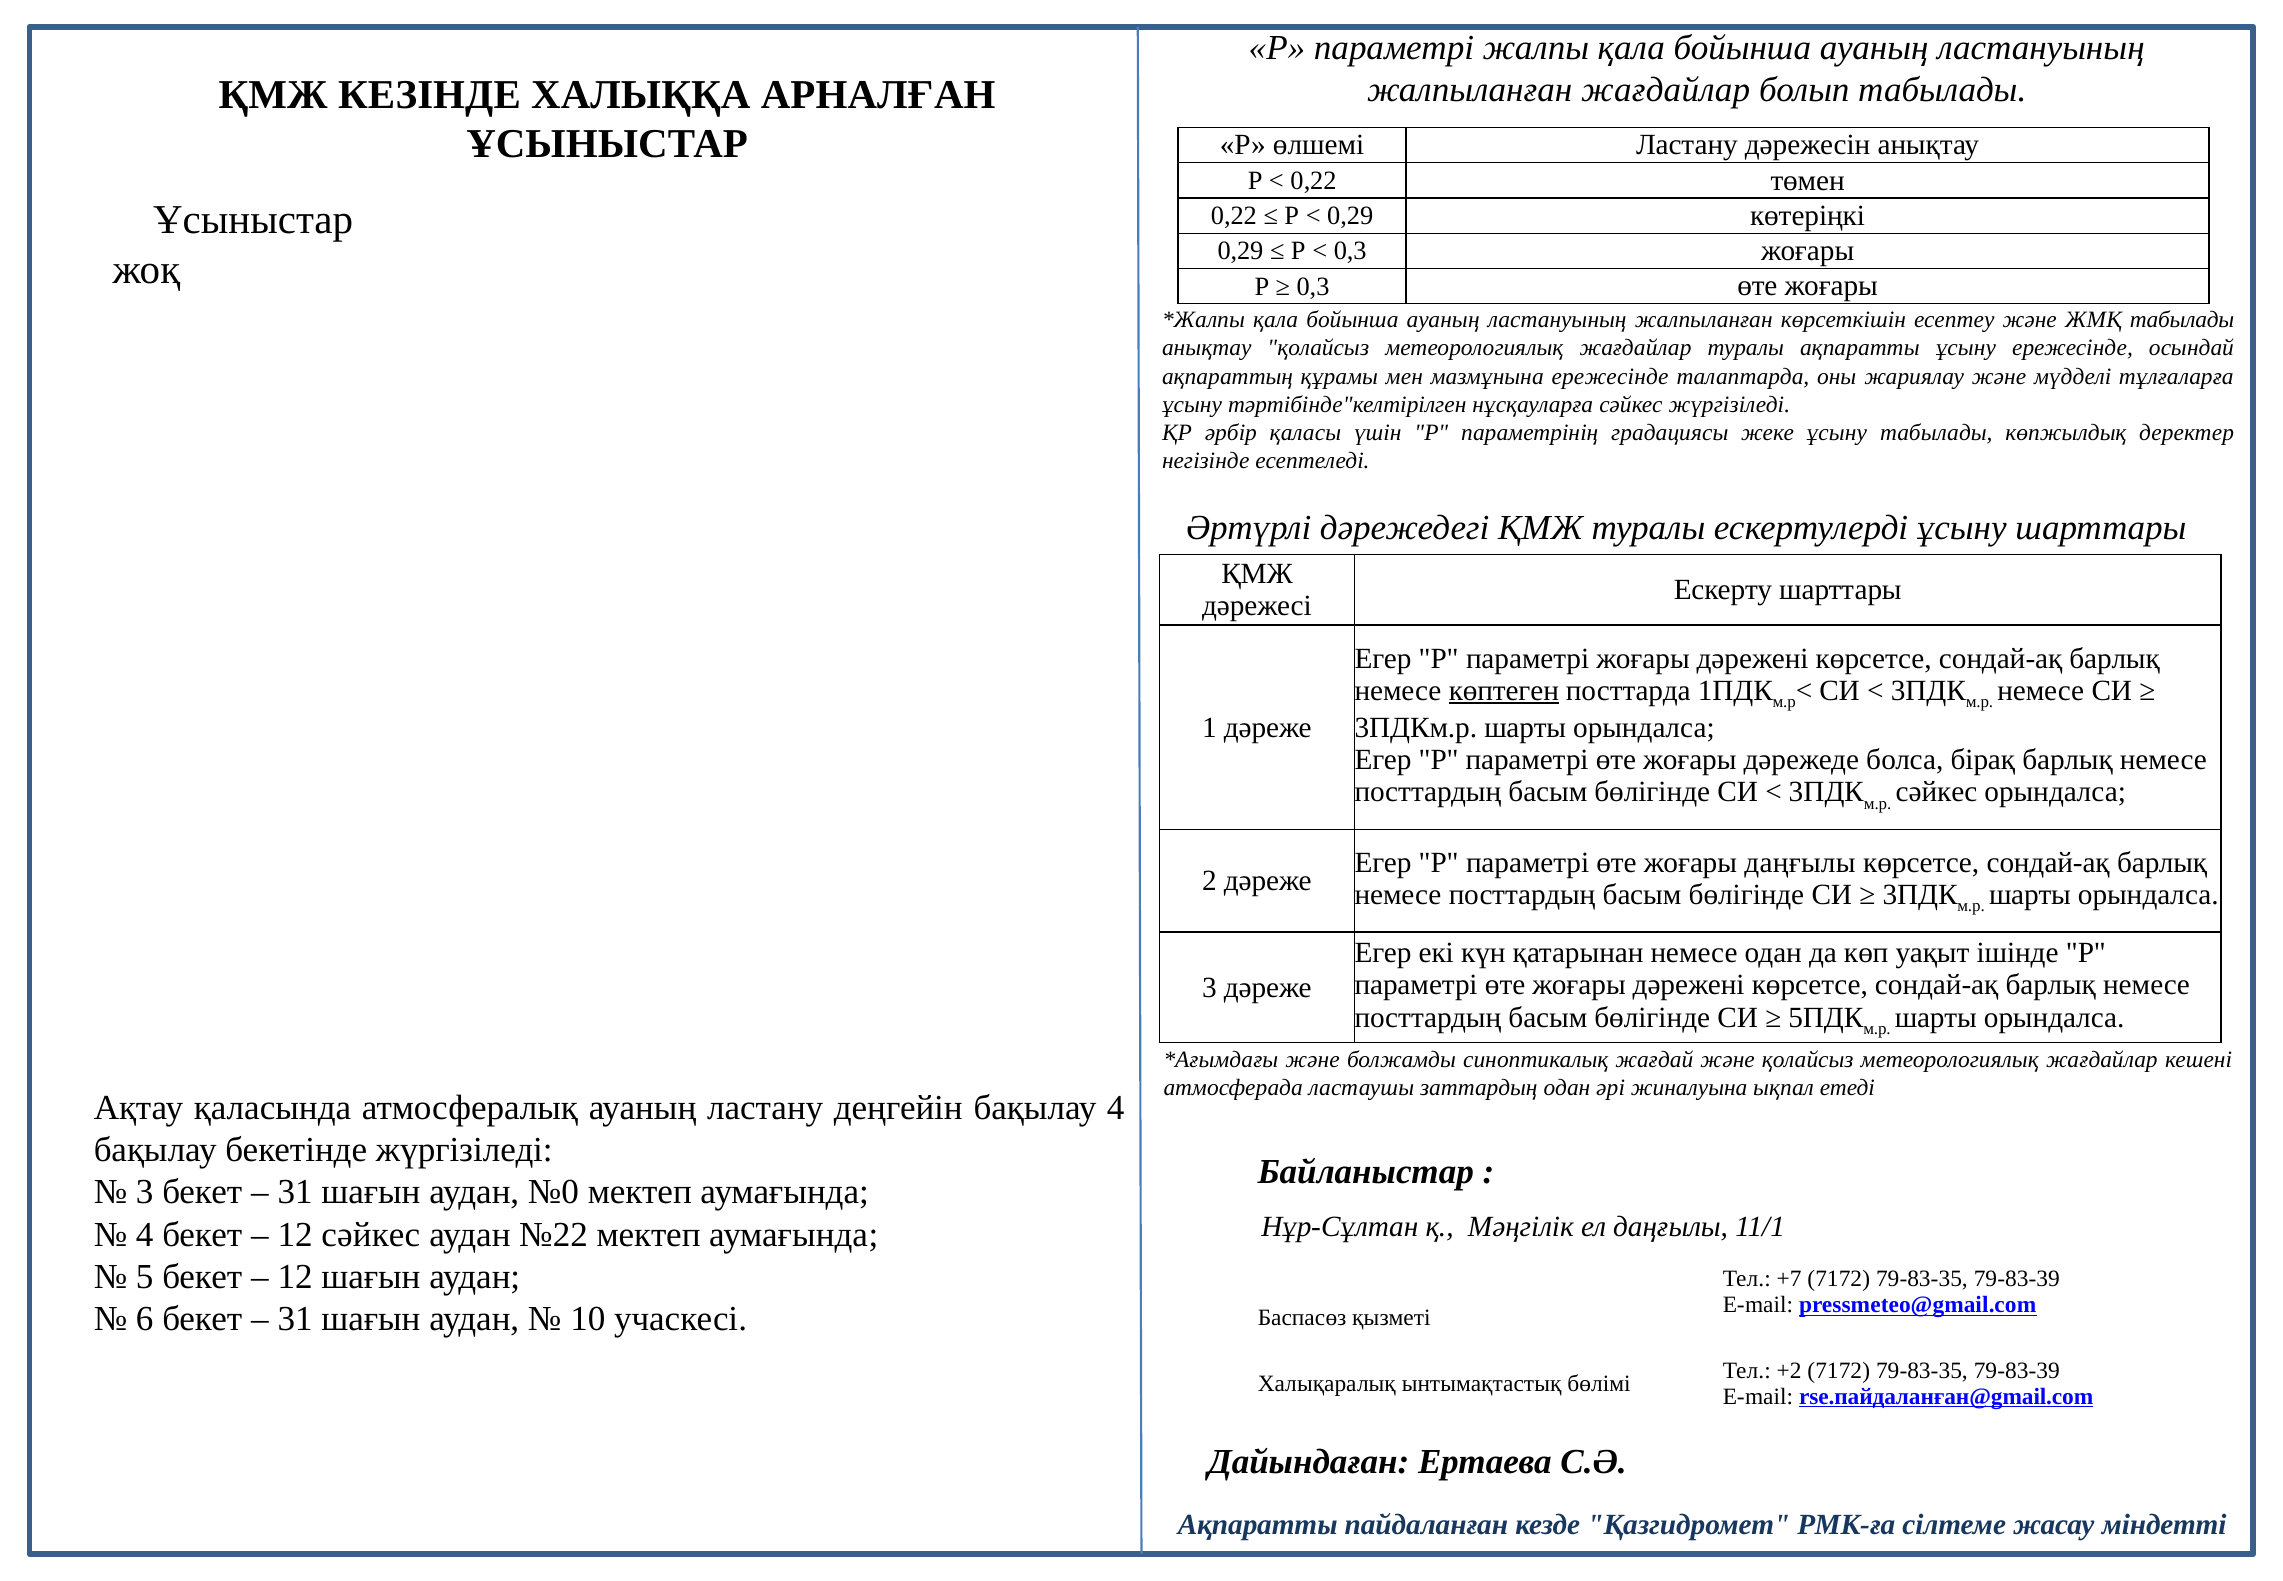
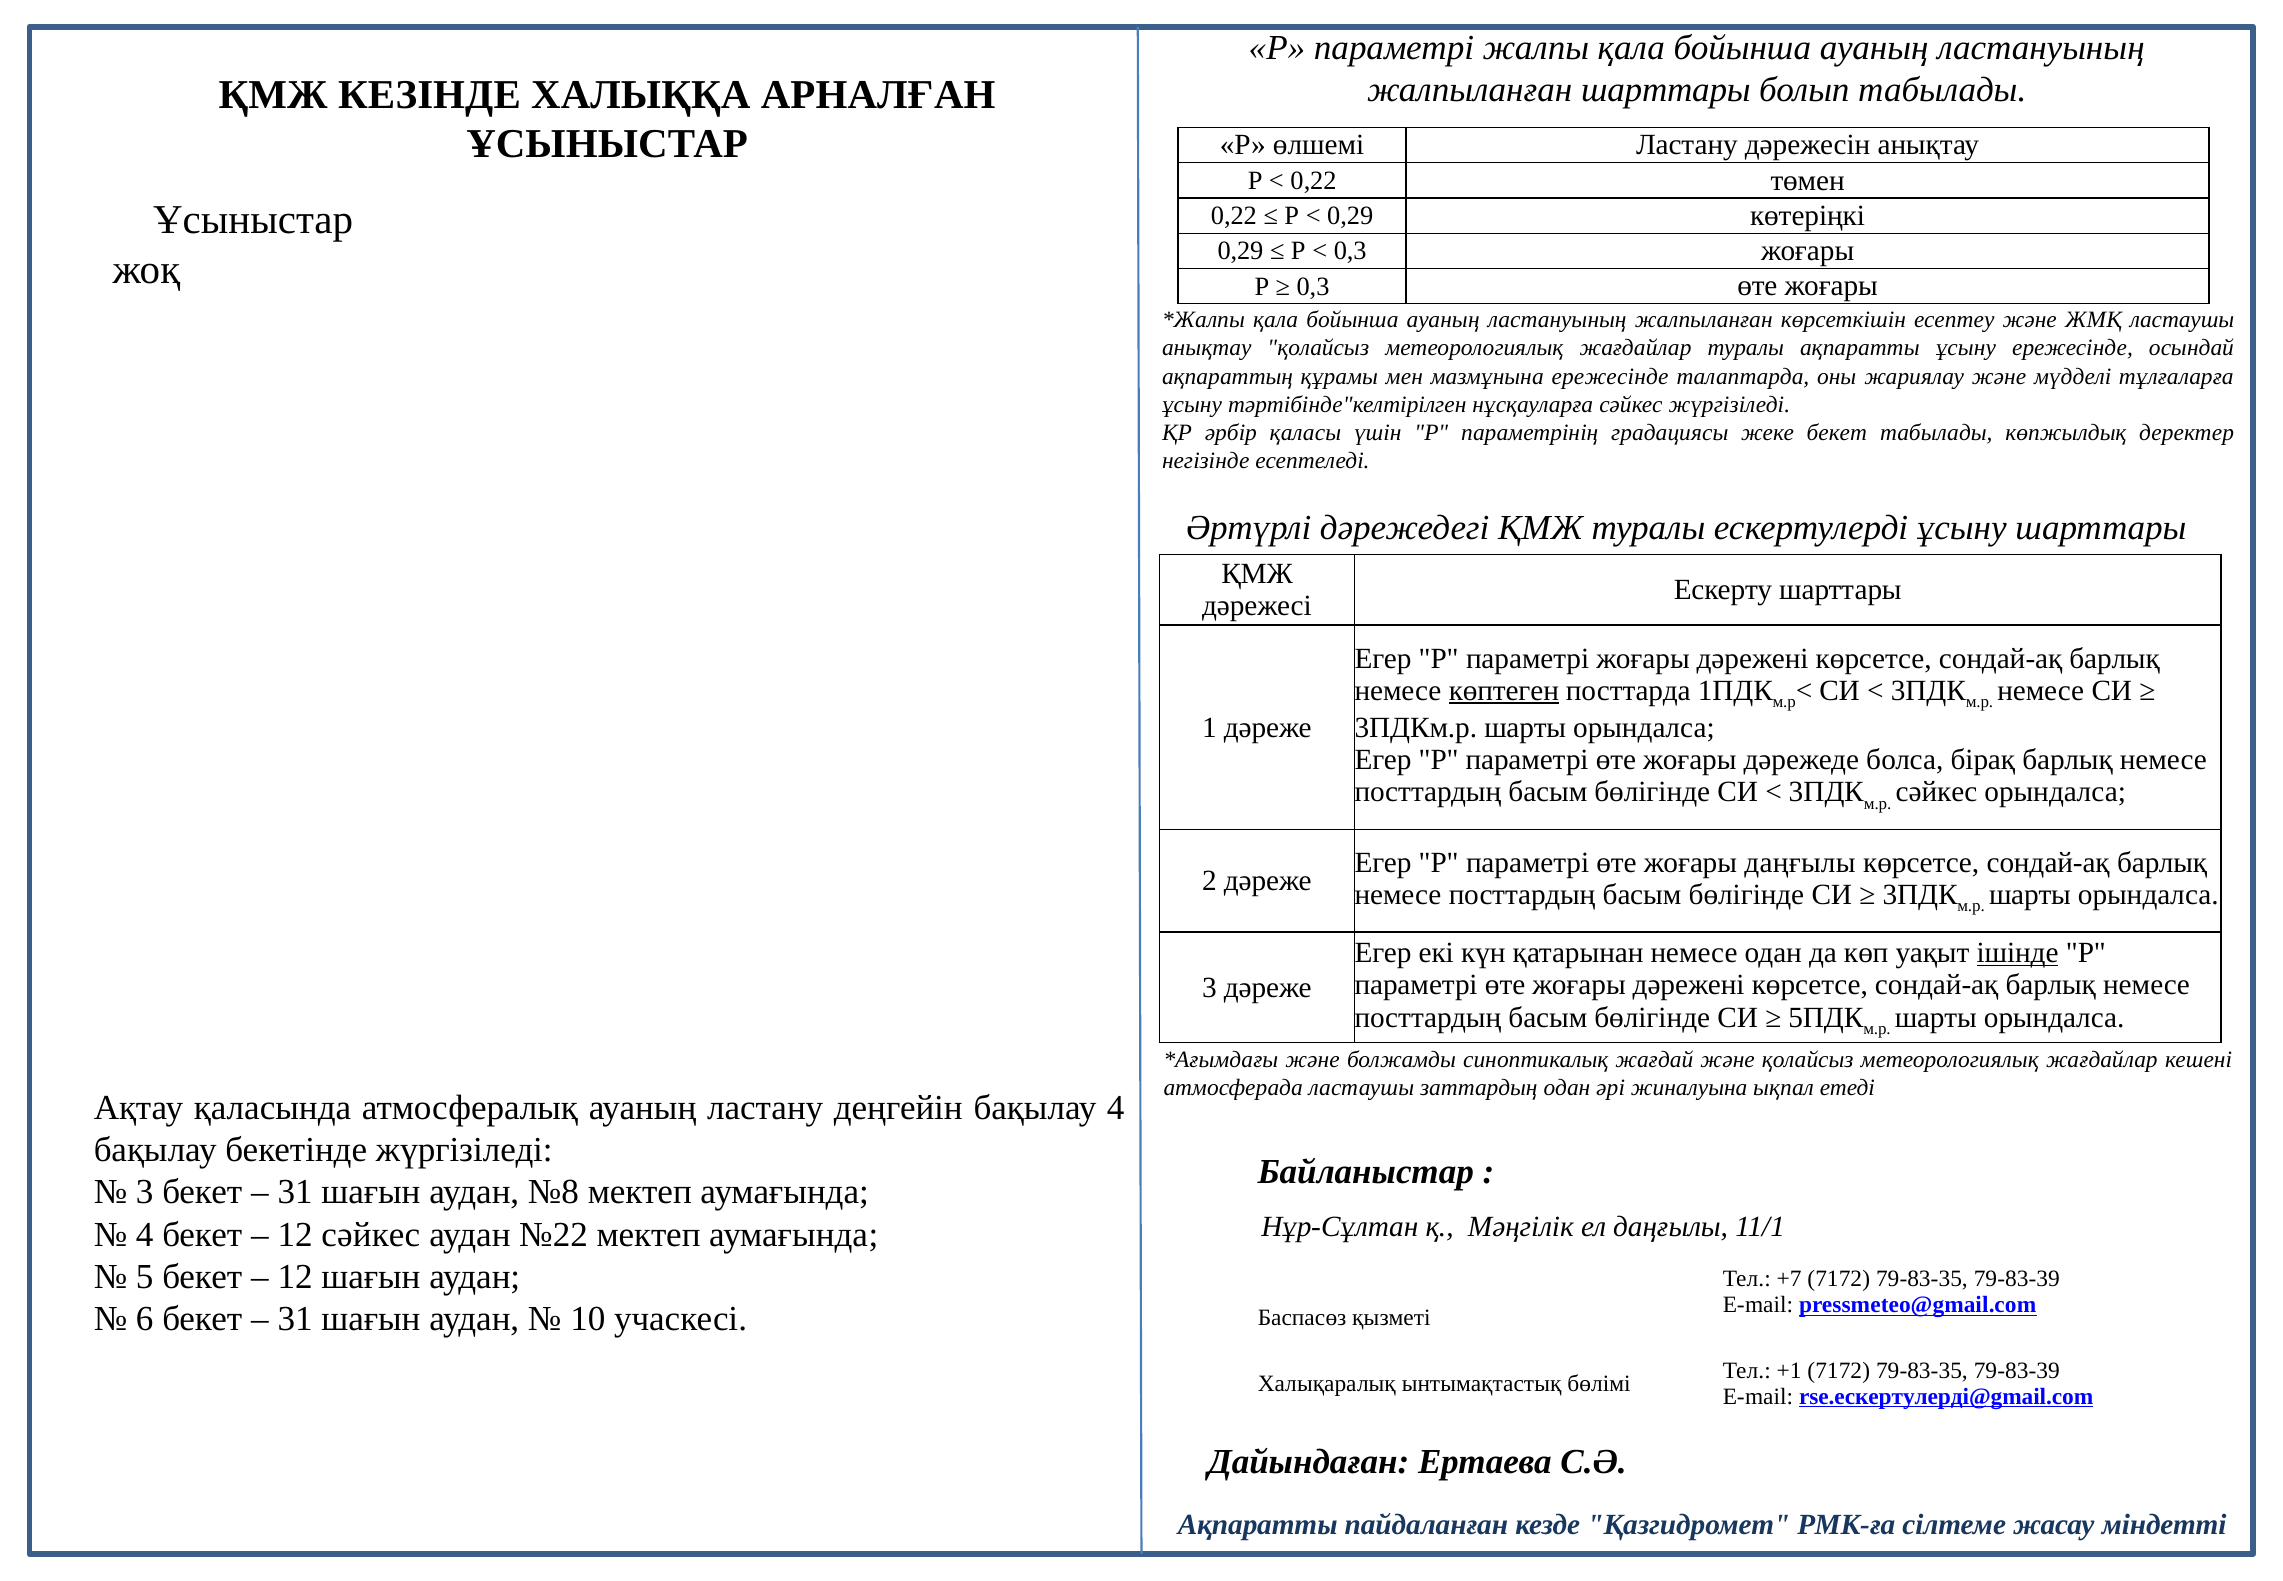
жалпыланған жағдайлар: жағдайлар -> шарттары
ЖМҚ табылады: табылады -> ластаушы
жеке ұсыну: ұсыну -> бекет
ішінде underline: none -> present
№0: №0 -> №8
+2: +2 -> +1
rse.пайдаланған@gmail.com: rse.пайдаланған@gmail.com -> rse.ескертулерді@gmail.com
